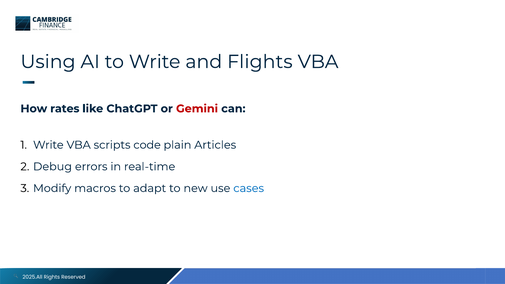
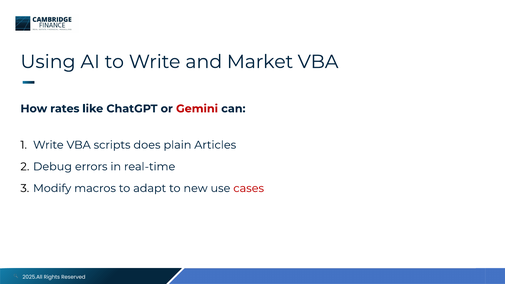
Flights: Flights -> Market
code: code -> does
cases colour: blue -> red
